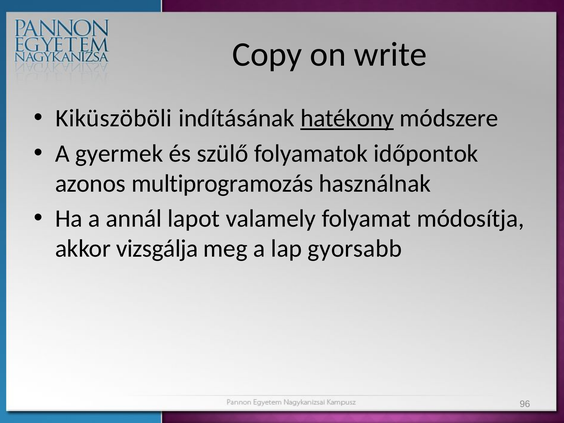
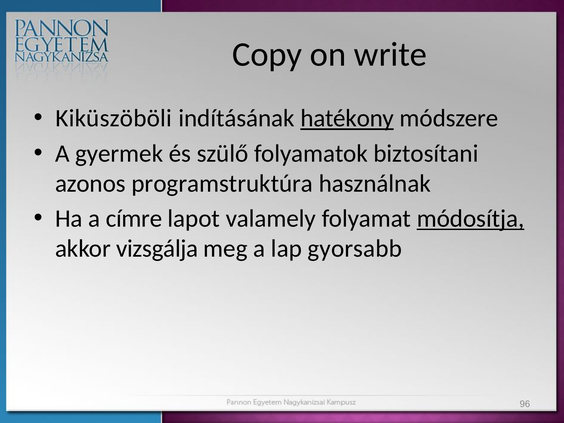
időpontok: időpontok -> biztosítani
multiprogramozás: multiprogramozás -> programstruktúra
annál: annál -> címre
módosítja underline: none -> present
